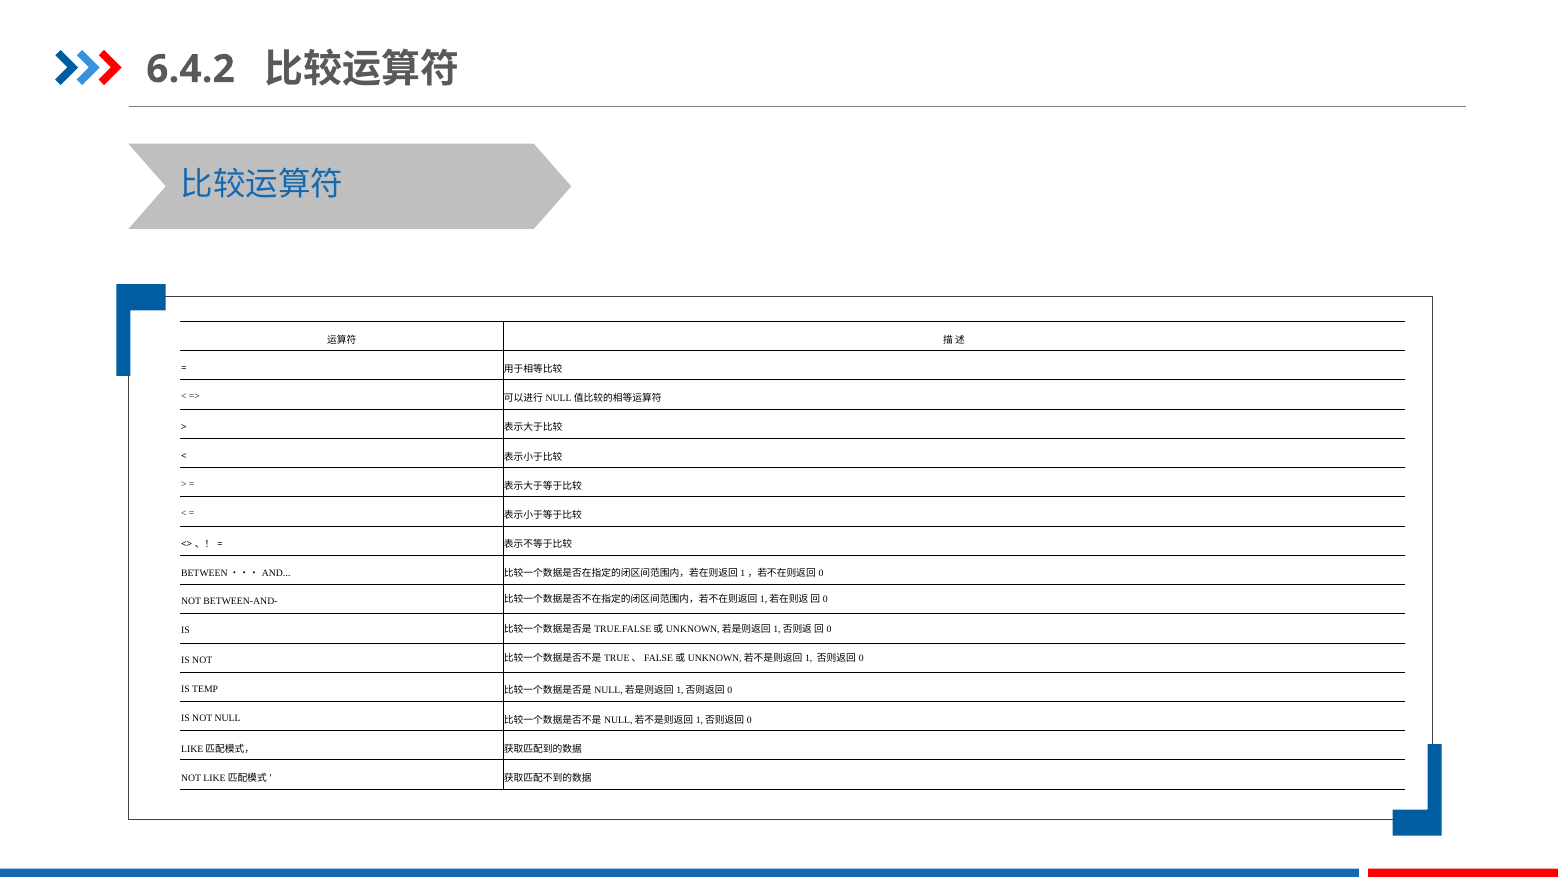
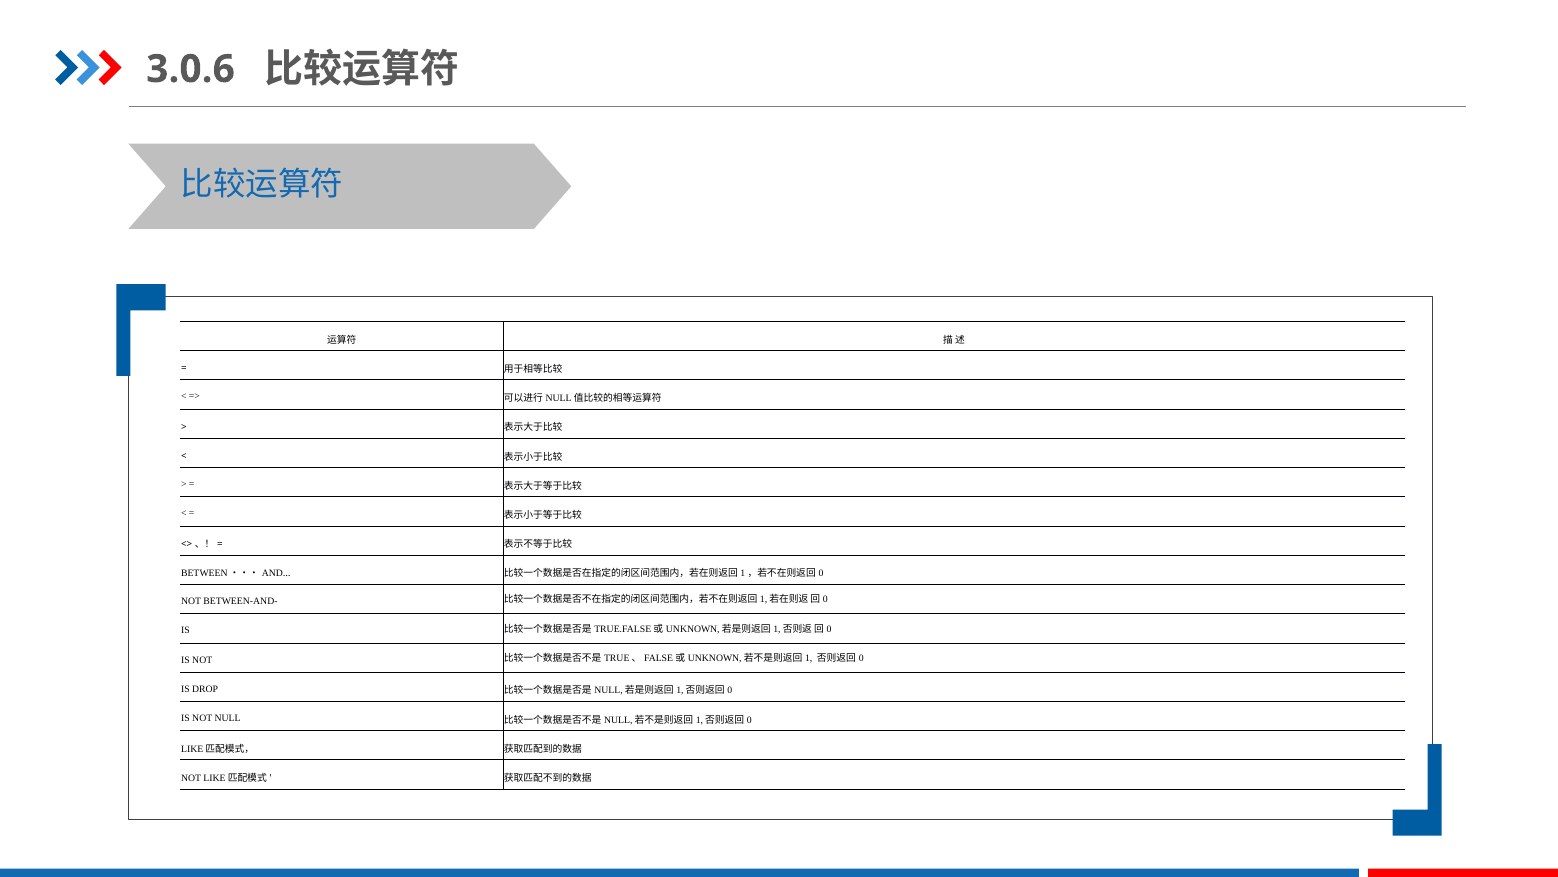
6.4.2: 6.4.2 -> 3.0.6
TEMP: TEMP -> DROP
